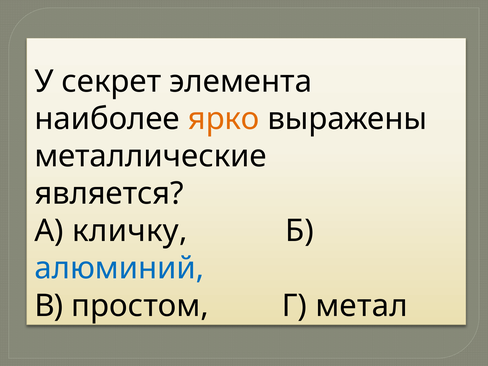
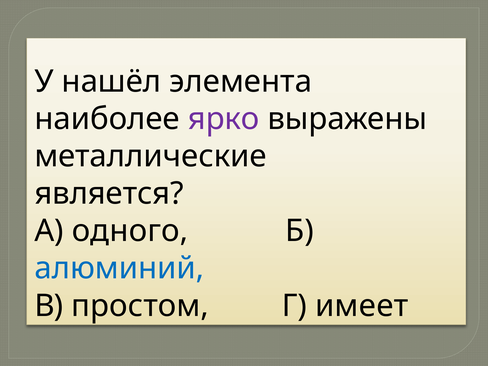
секрет: секрет -> нашёл
ярко colour: orange -> purple
кличку: кличку -> одного
метал: метал -> имеет
